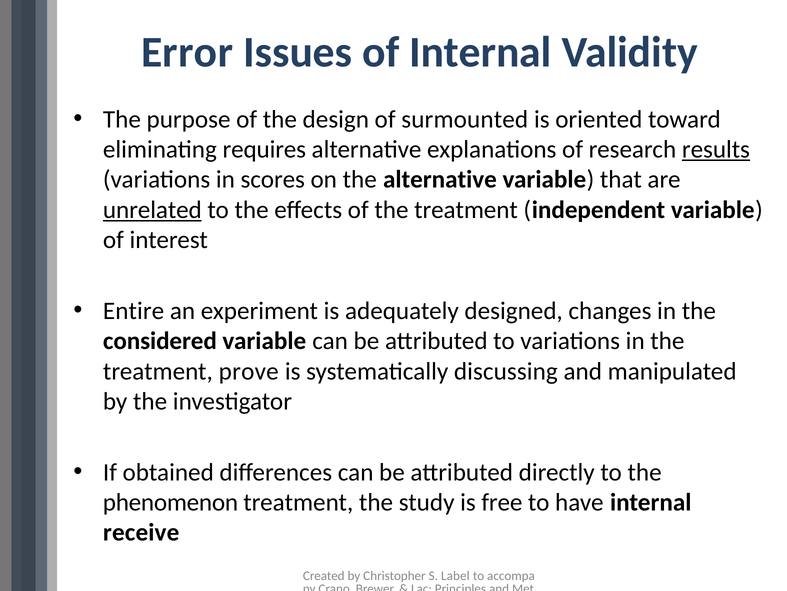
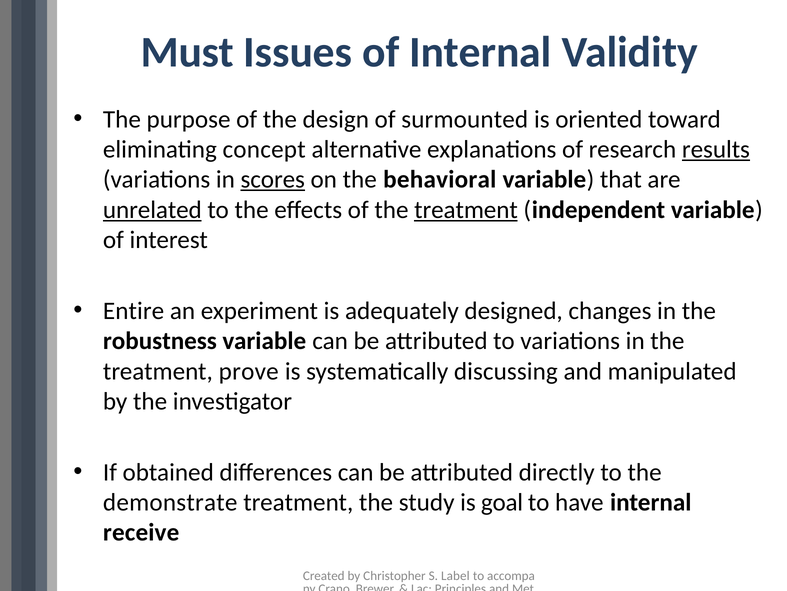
Error: Error -> Must
requires: requires -> concept
scores underline: none -> present
the alternative: alternative -> behavioral
treatment at (466, 210) underline: none -> present
considered: considered -> robustness
phenomenon: phenomenon -> demonstrate
free: free -> goal
